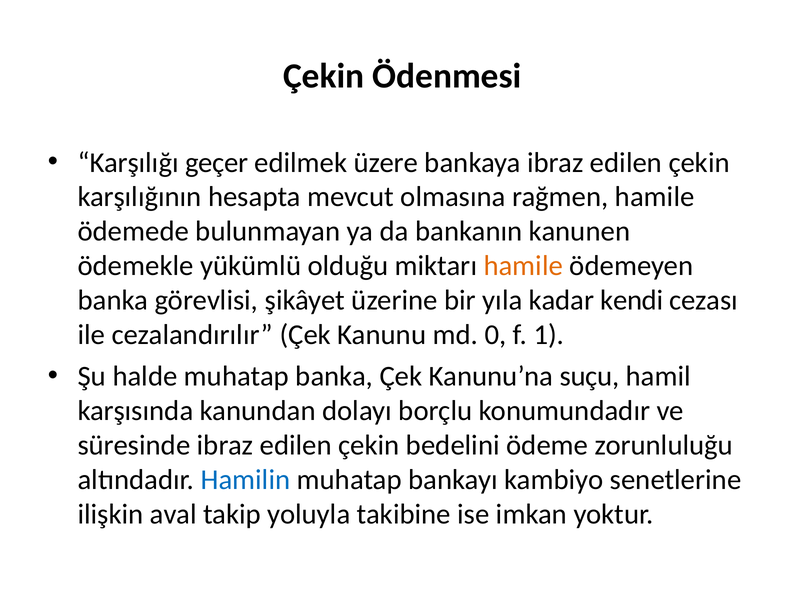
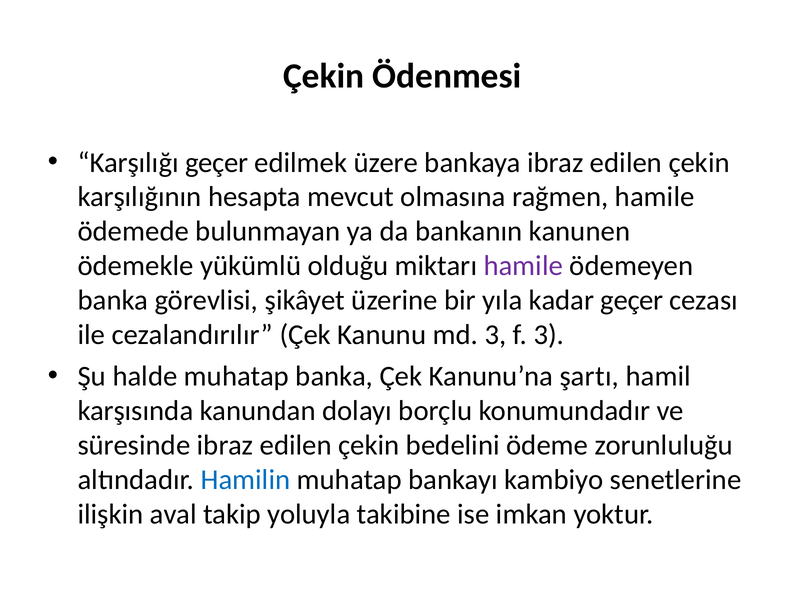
hamile at (523, 266) colour: orange -> purple
kadar kendi: kendi -> geçer
md 0: 0 -> 3
f 1: 1 -> 3
suçu: suçu -> şartı
